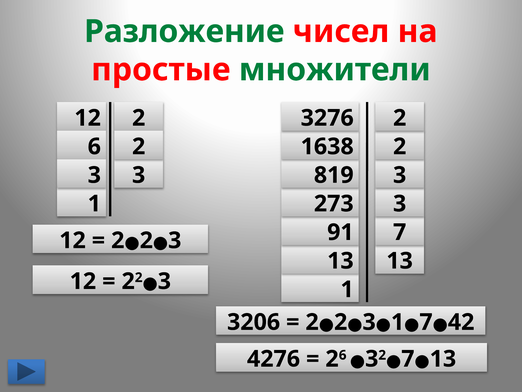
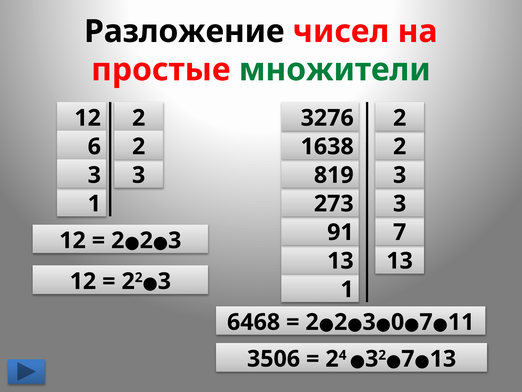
Разложение colour: green -> black
3206: 3206 -> 6468
1 at (398, 322): 1 -> 0
42: 42 -> 11
4276: 4276 -> 3506
6 at (343, 355): 6 -> 4
